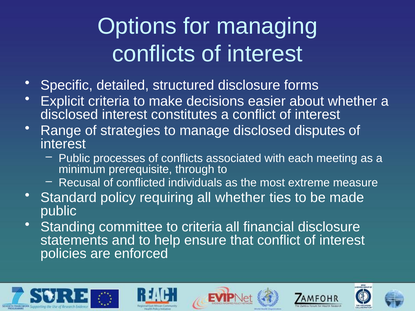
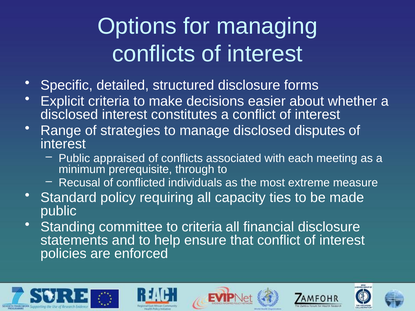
processes: processes -> appraised
all whether: whether -> capacity
